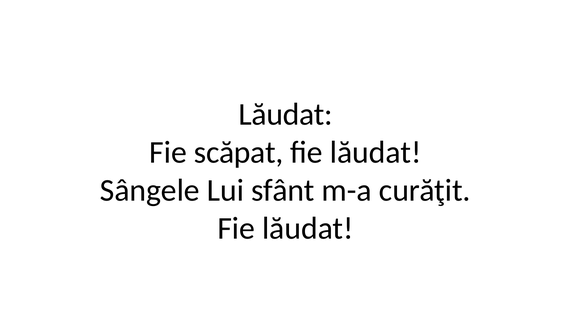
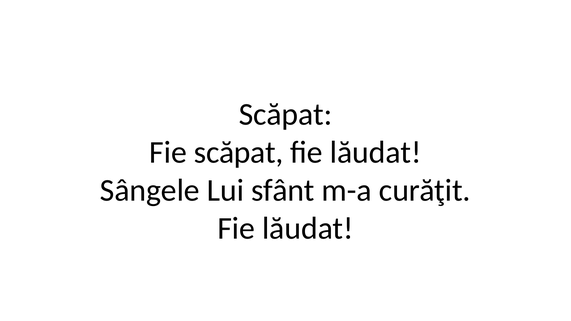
Lăudat at (286, 114): Lăudat -> Scăpat
